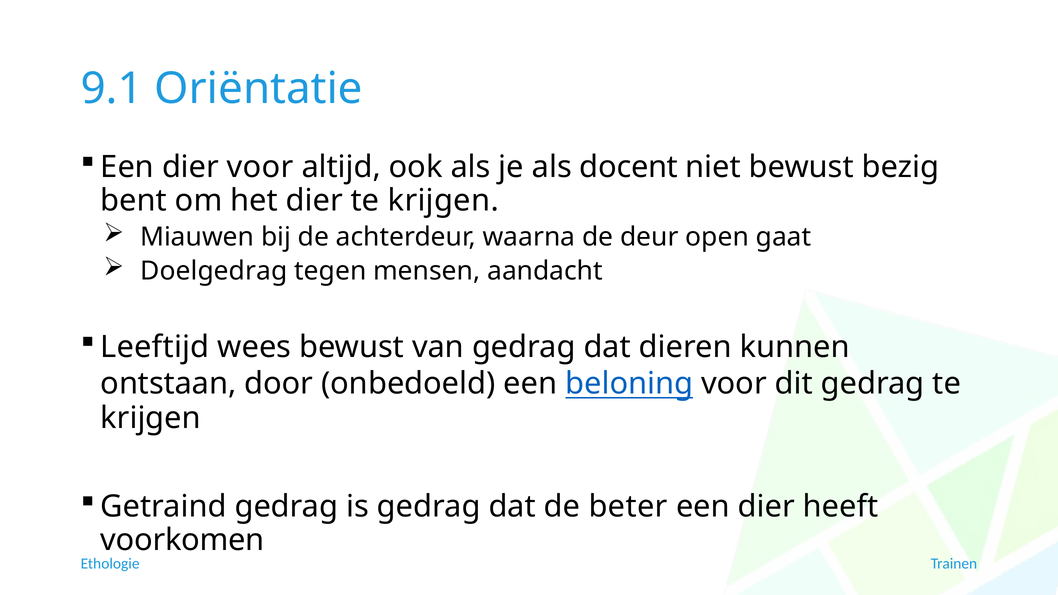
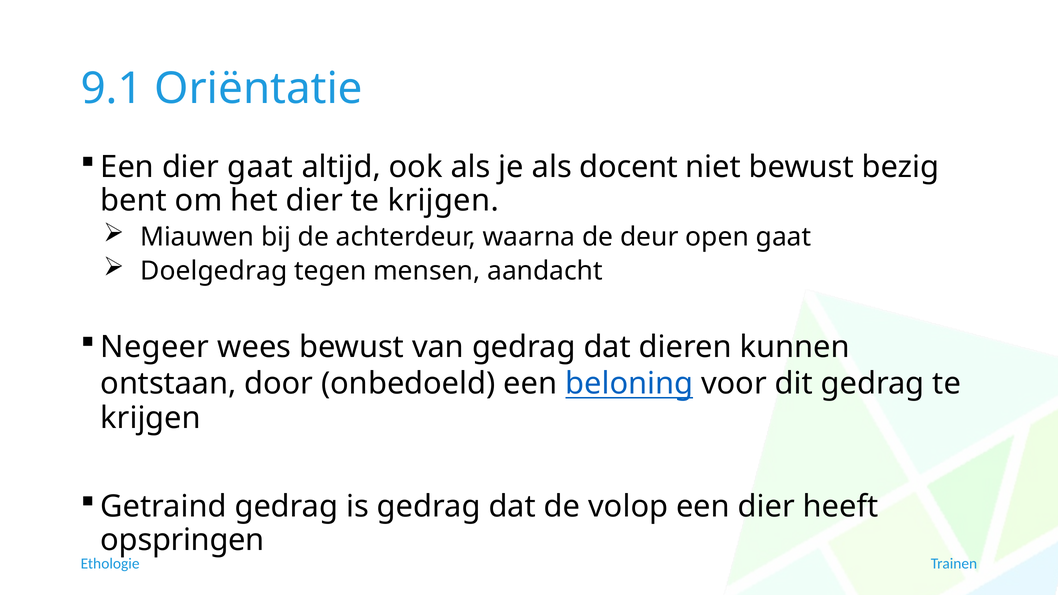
dier voor: voor -> gaat
Leeftijd: Leeftijd -> Negeer
beter: beter -> volop
voorkomen: voorkomen -> opspringen
